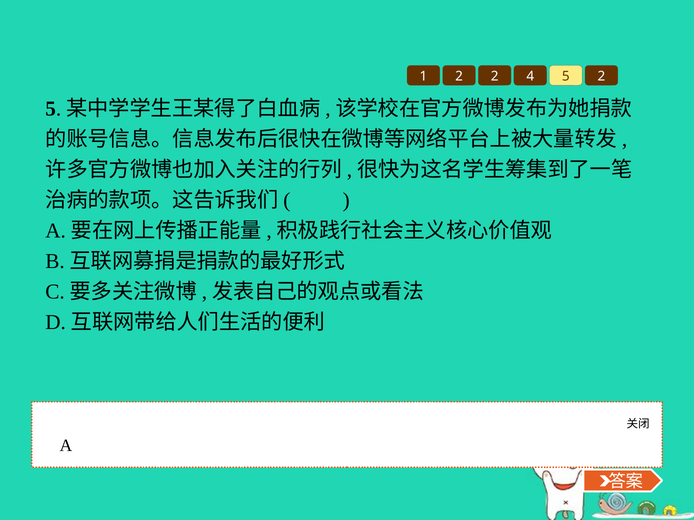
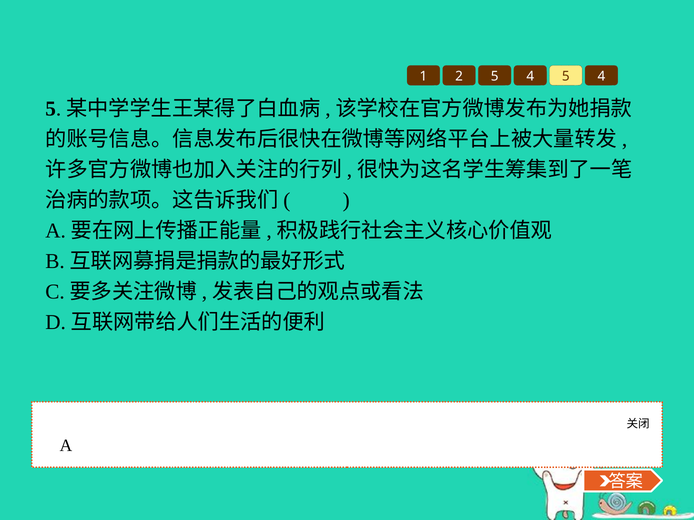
2 2: 2 -> 5
4 5 2: 2 -> 4
